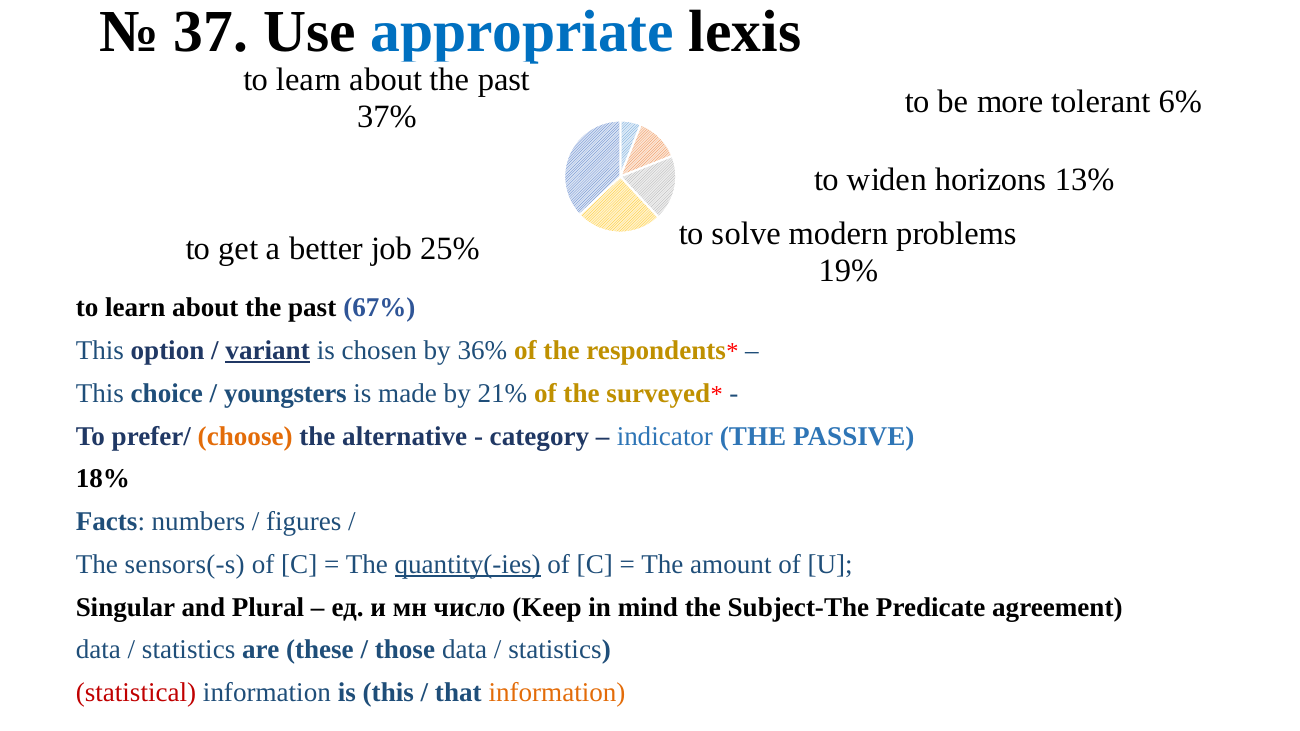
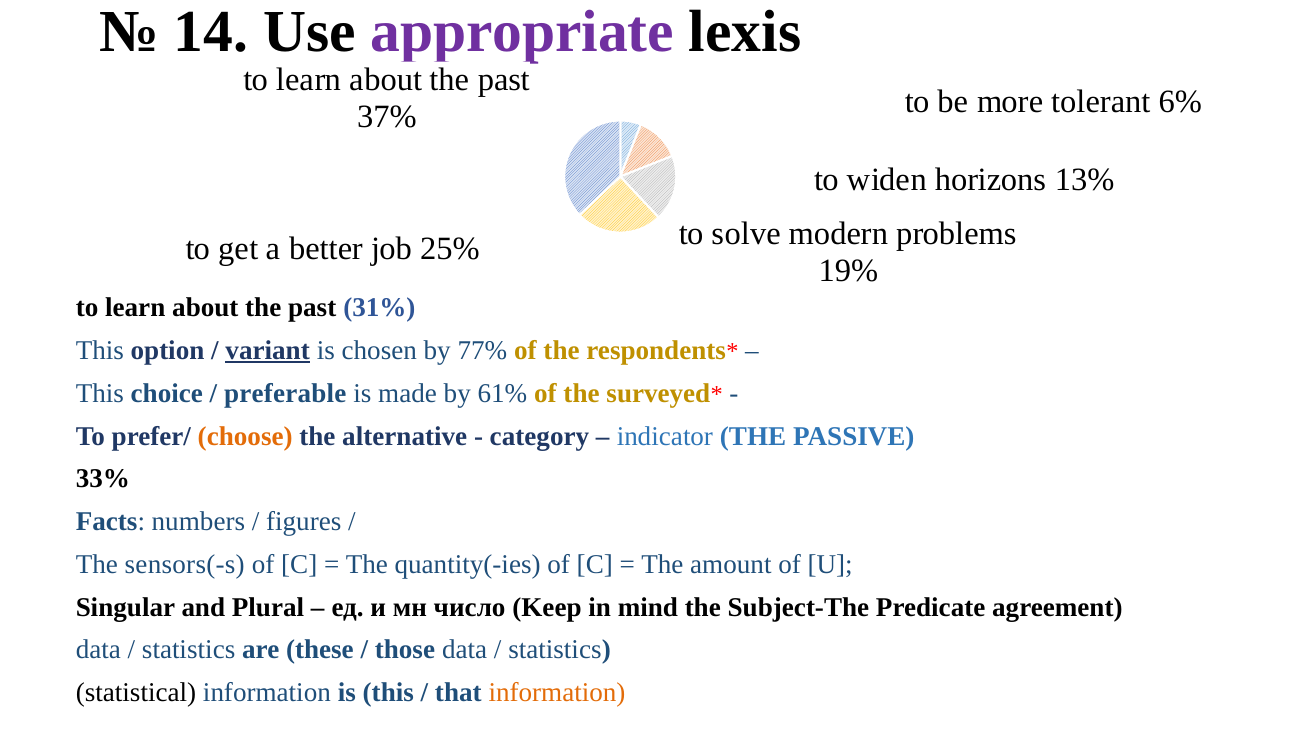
37: 37 -> 14
appropriate colour: blue -> purple
67%: 67% -> 31%
36%: 36% -> 77%
youngsters: youngsters -> preferable
21%: 21% -> 61%
18%: 18% -> 33%
quantity(-ies underline: present -> none
statistical colour: red -> black
